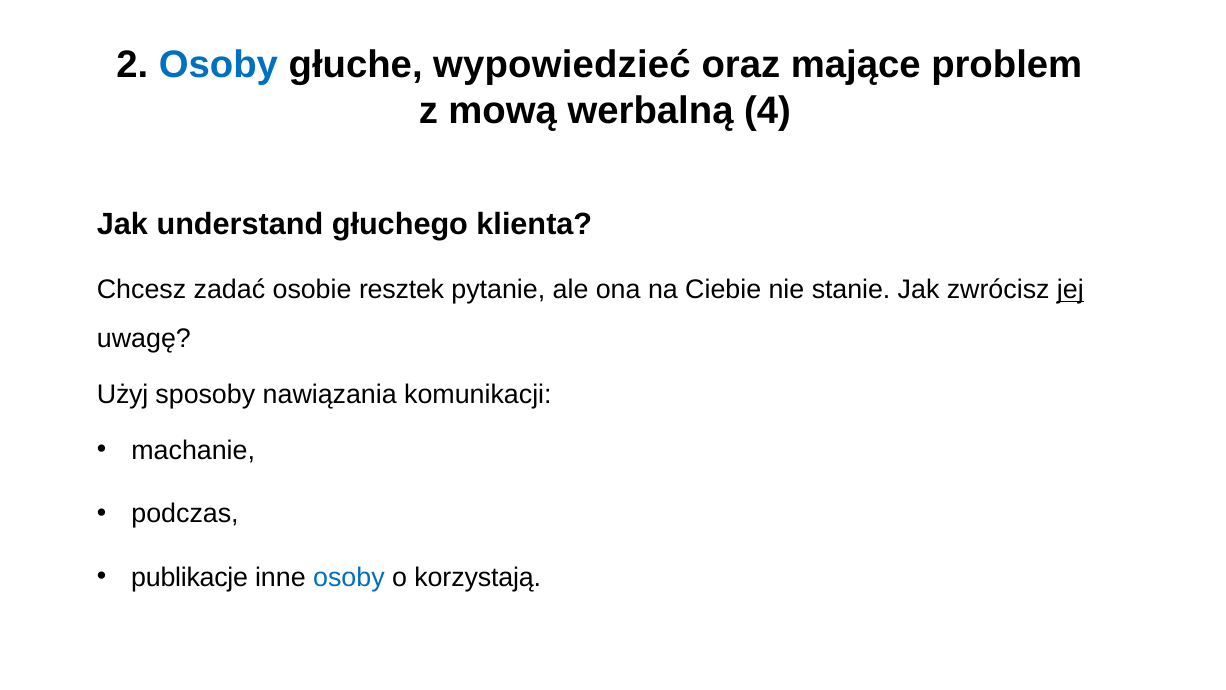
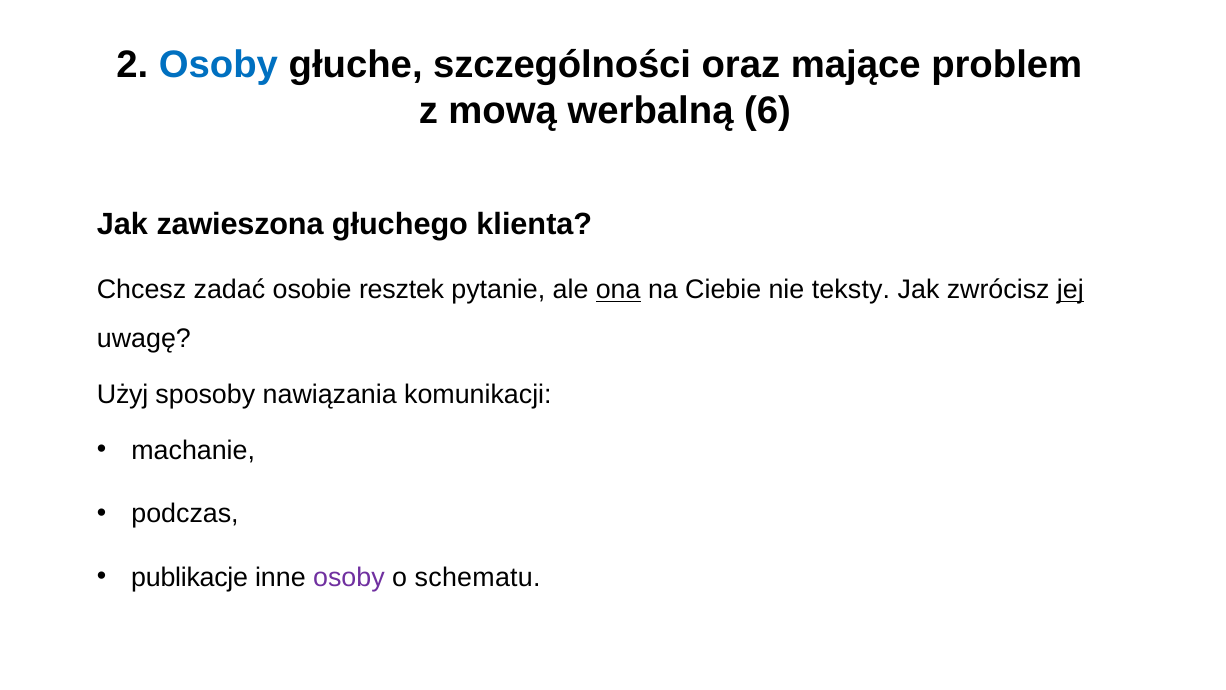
wypowiedzieć: wypowiedzieć -> szczególności
4: 4 -> 6
understand: understand -> zawieszona
ona underline: none -> present
stanie: stanie -> teksty
osoby at (349, 577) colour: blue -> purple
korzystają: korzystają -> schematu
